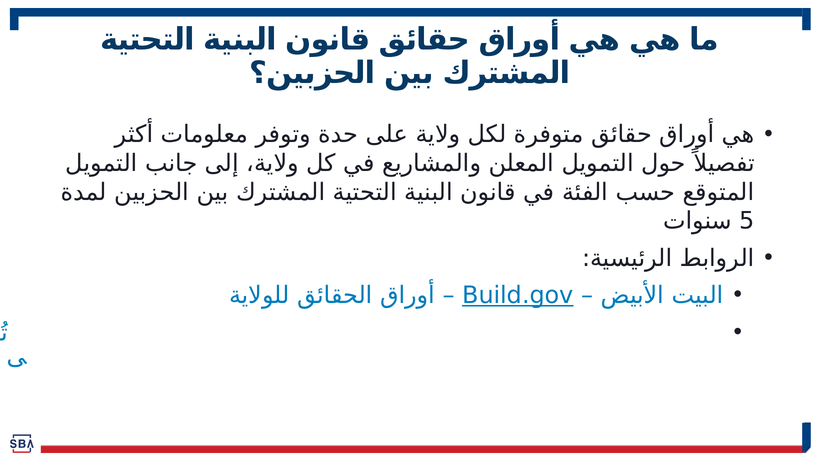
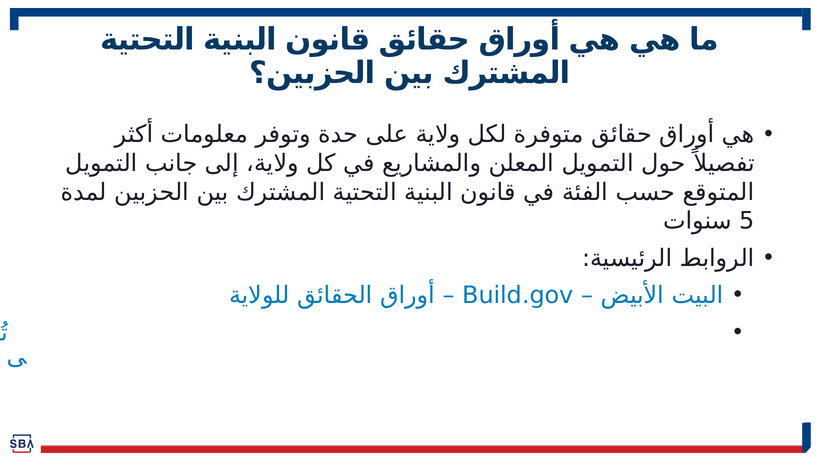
Build.gov underline: present -> none
